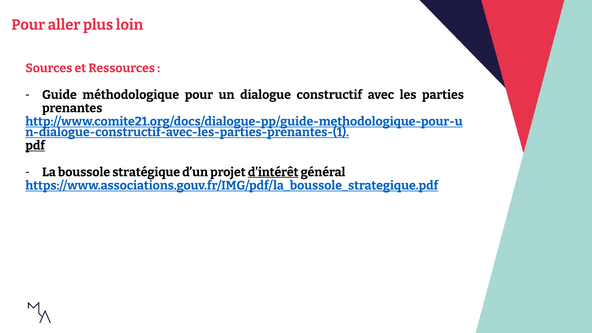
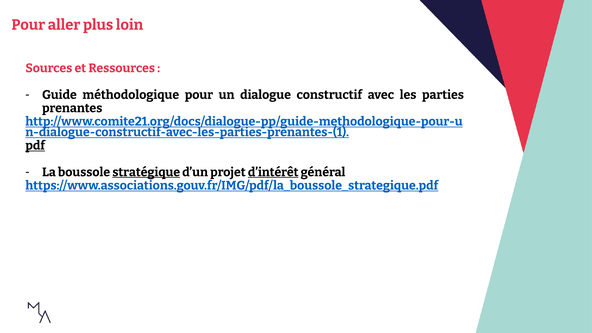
stratégique underline: none -> present
